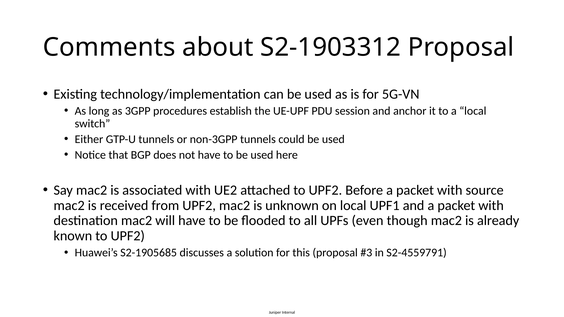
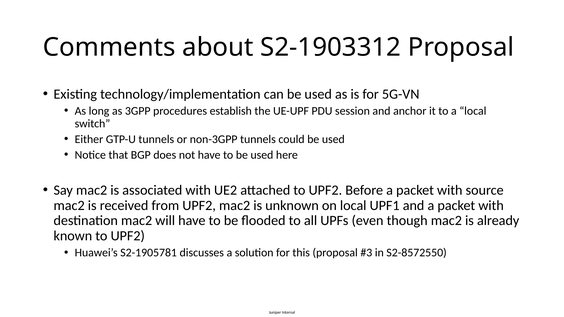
S2-1905685: S2-1905685 -> S2-1905781
S2-4559791: S2-4559791 -> S2-8572550
